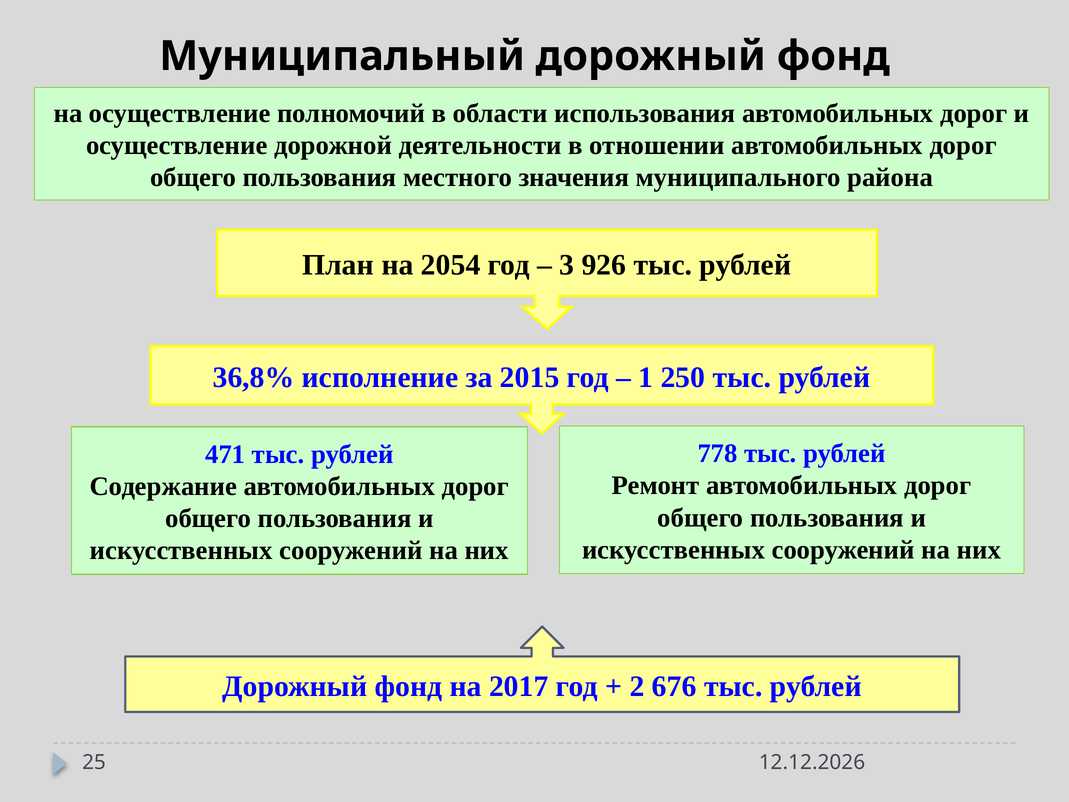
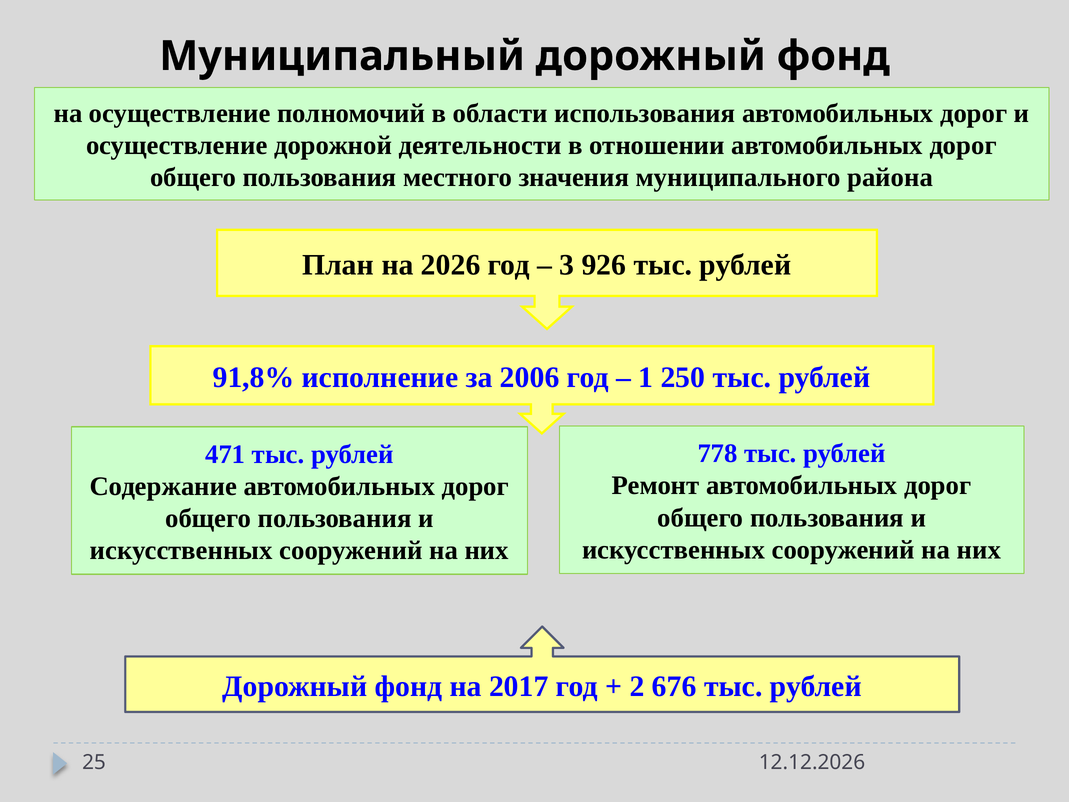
2054: 2054 -> 2026
36,8%: 36,8% -> 91,8%
2015: 2015 -> 2006
